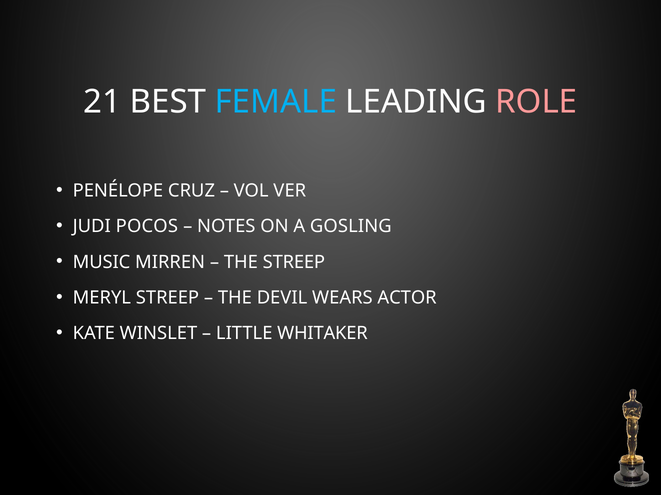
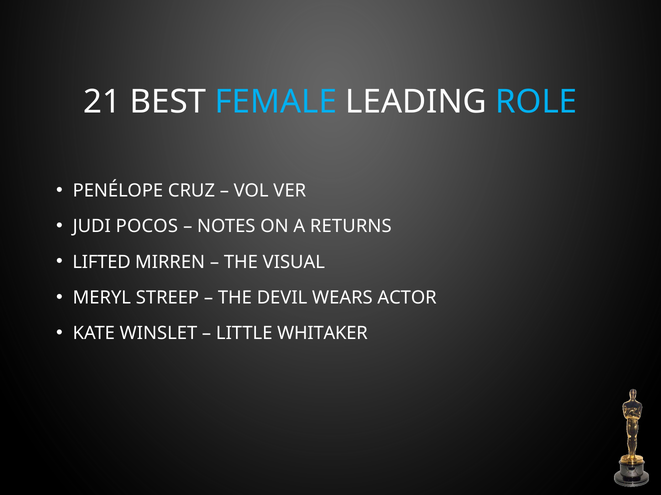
ROLE colour: pink -> light blue
GOSLING: GOSLING -> RETURNS
MUSIC: MUSIC -> LIFTED
THE STREEP: STREEP -> VISUAL
